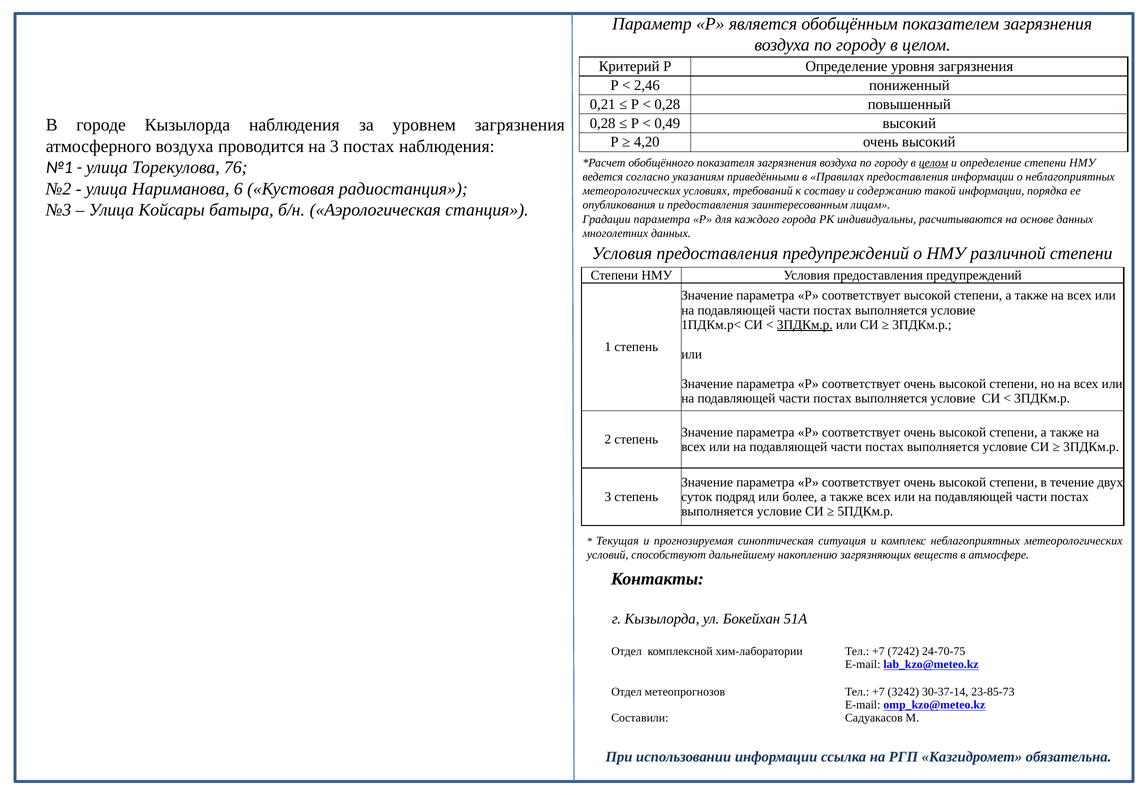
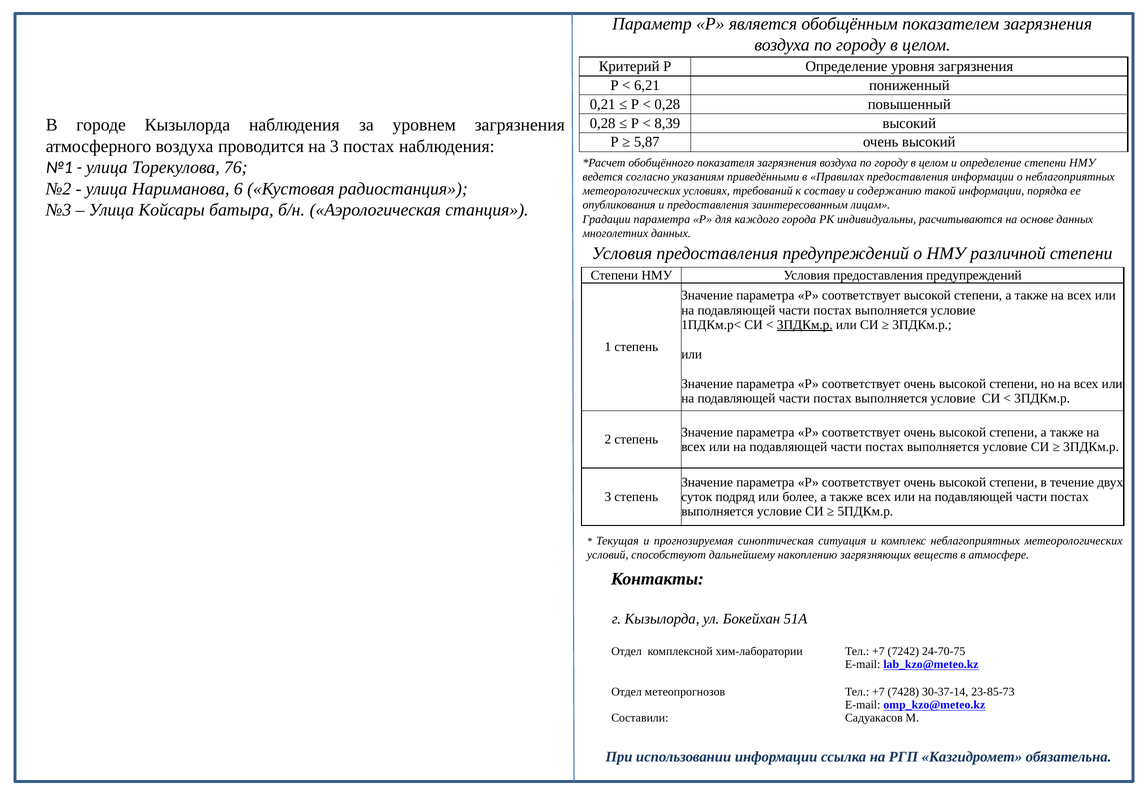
2,46: 2,46 -> 6,21
0,49: 0,49 -> 8,39
4,20: 4,20 -> 5,87
целом at (934, 163) underline: present -> none
3242: 3242 -> 7428
